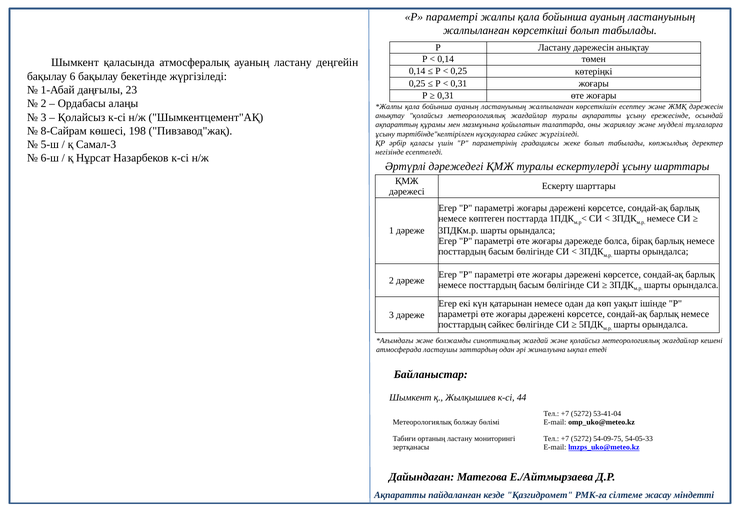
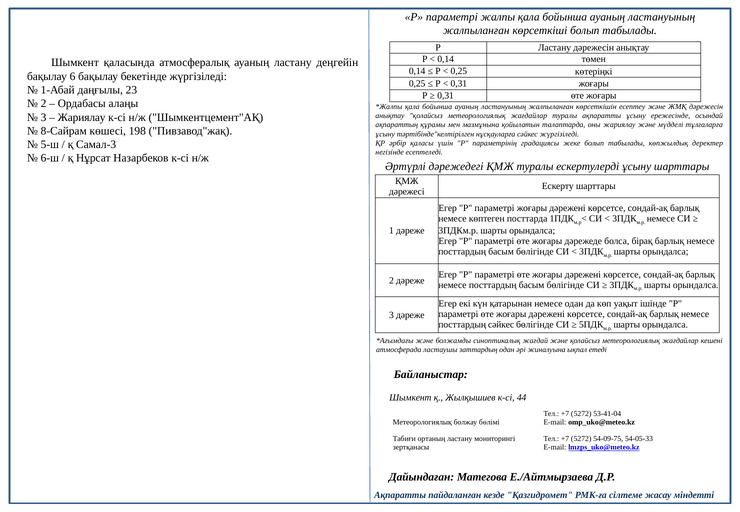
Қолайсыз at (82, 117): Қолайсыз -> Жариялау
